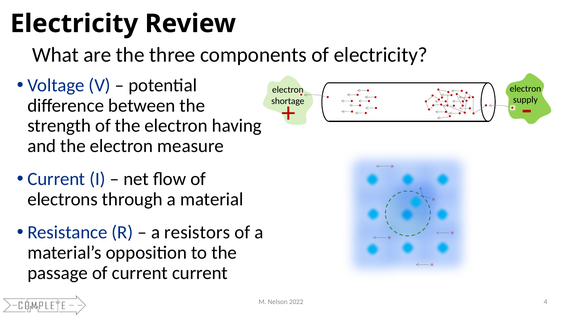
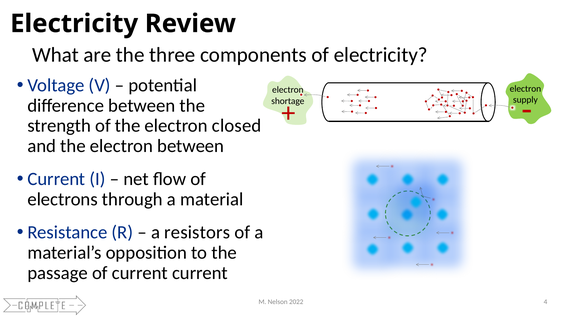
having: having -> closed
electron measure: measure -> between
